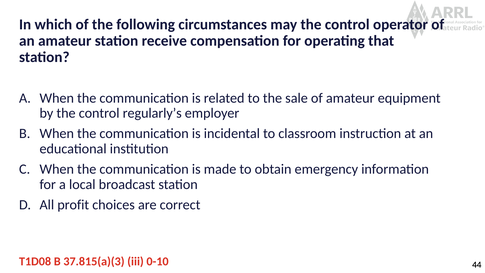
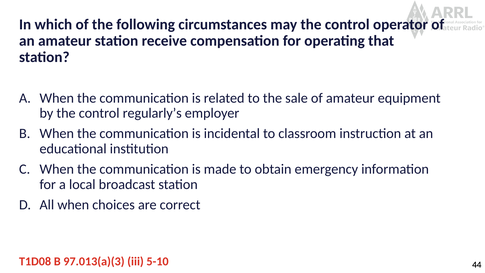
All profit: profit -> when
37.815(a)(3: 37.815(a)(3 -> 97.013(a)(3
0-10: 0-10 -> 5-10
